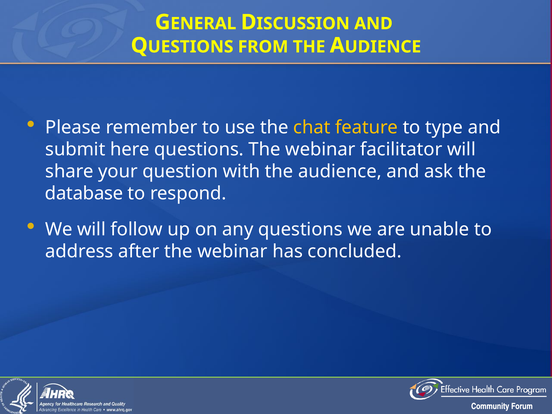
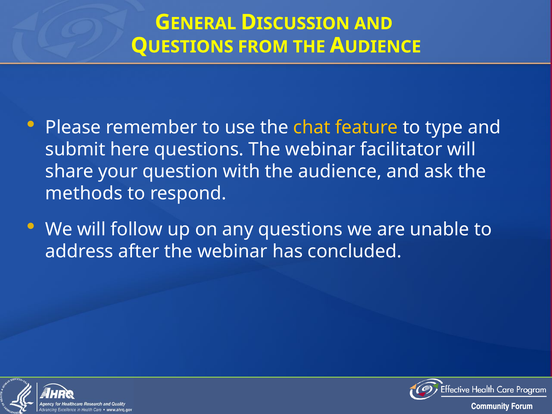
database: database -> methods
